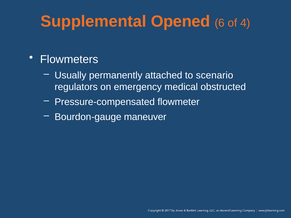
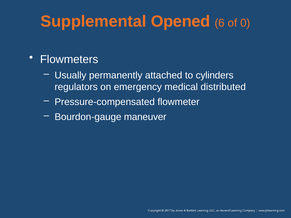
4: 4 -> 0
scenario: scenario -> cylinders
obstructed: obstructed -> distributed
